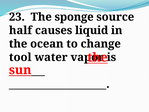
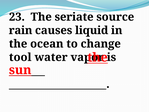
sponge: sponge -> seriate
half: half -> rain
